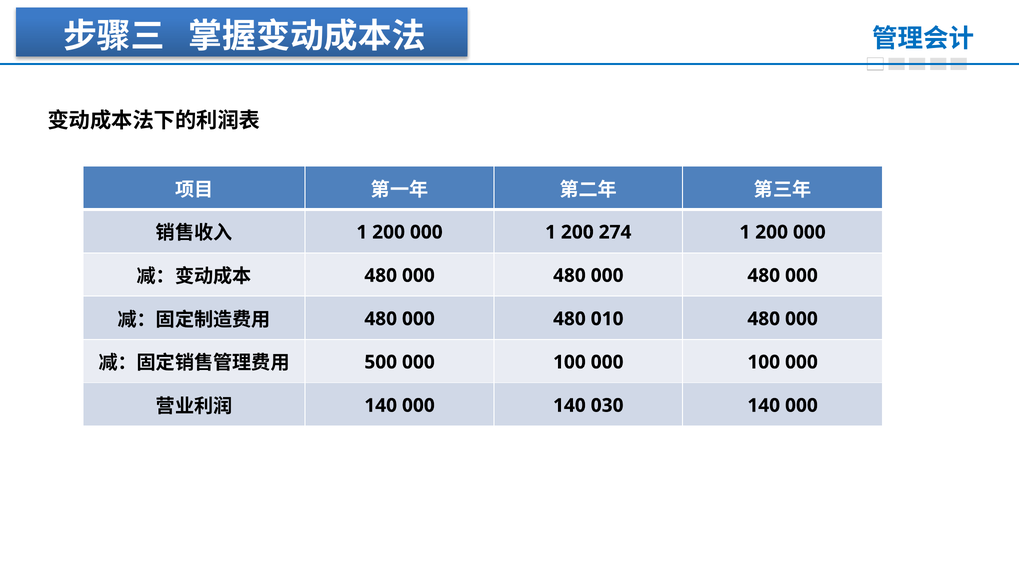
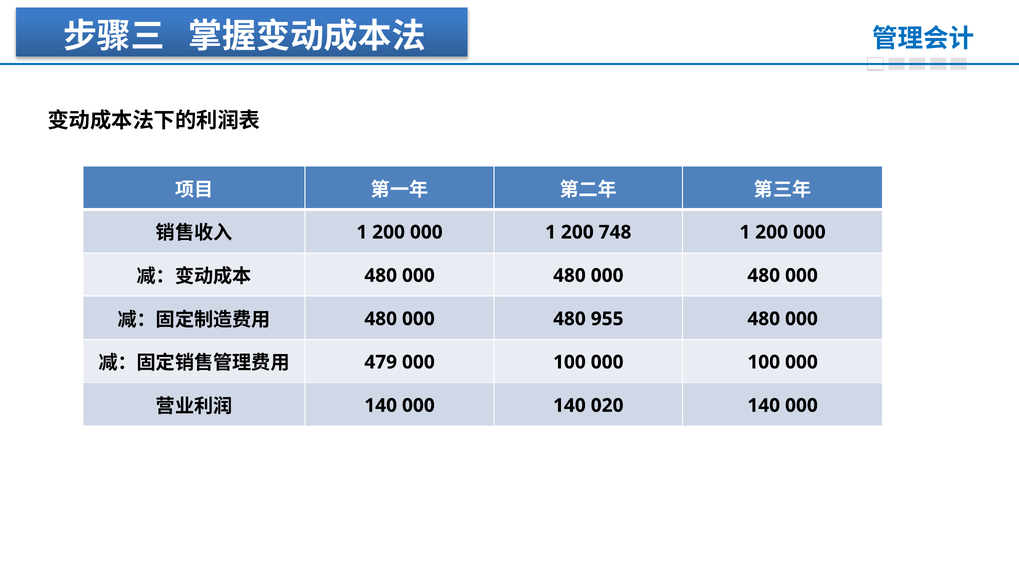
274: 274 -> 748
010: 010 -> 955
500: 500 -> 479
030: 030 -> 020
